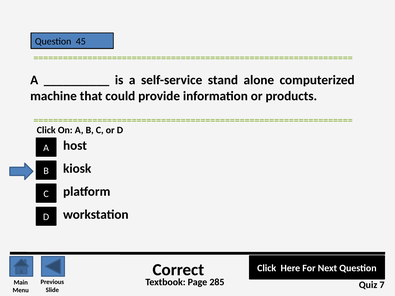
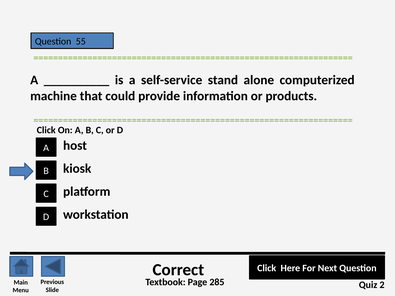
45: 45 -> 55
7: 7 -> 2
